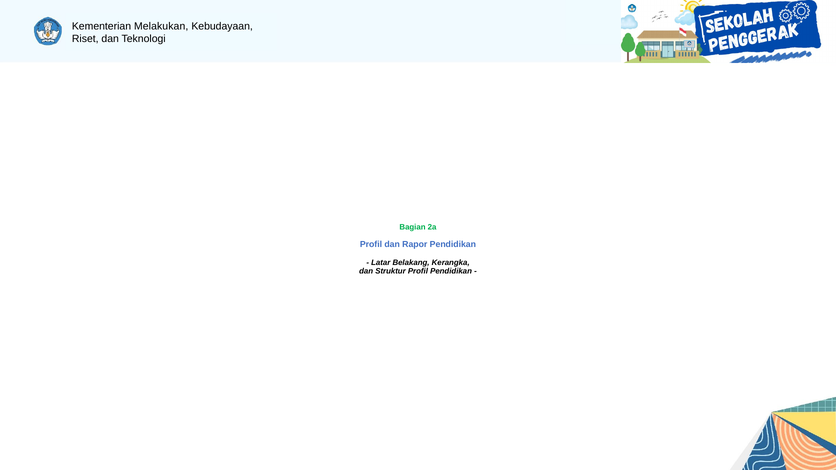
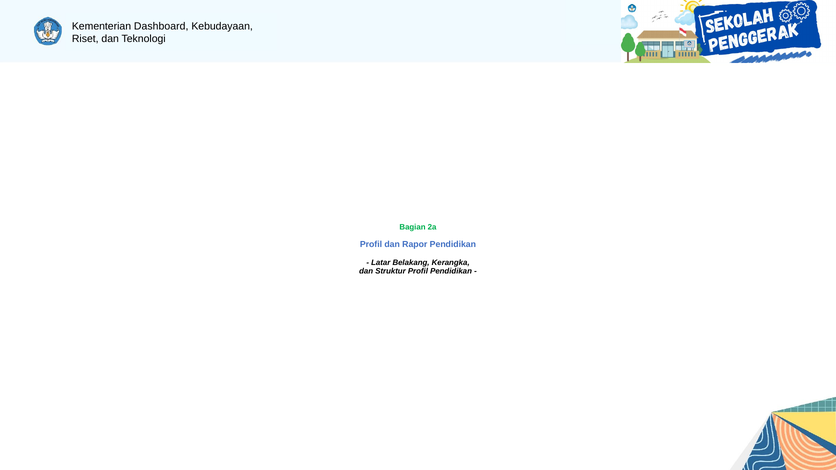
Melakukan: Melakukan -> Dashboard
